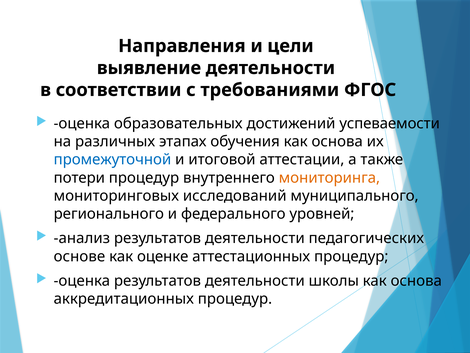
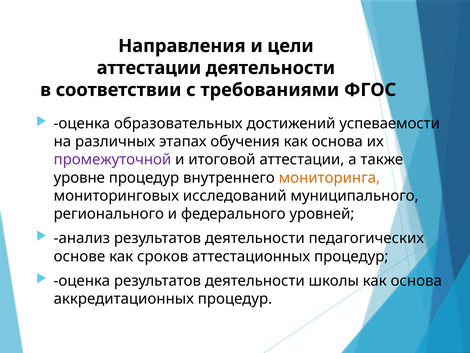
выявление at (149, 68): выявление -> аттестации
промежуточной colour: blue -> purple
потери: потери -> уровне
оценке: оценке -> сроков
